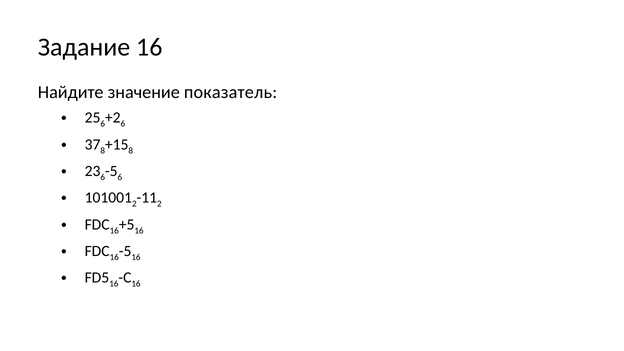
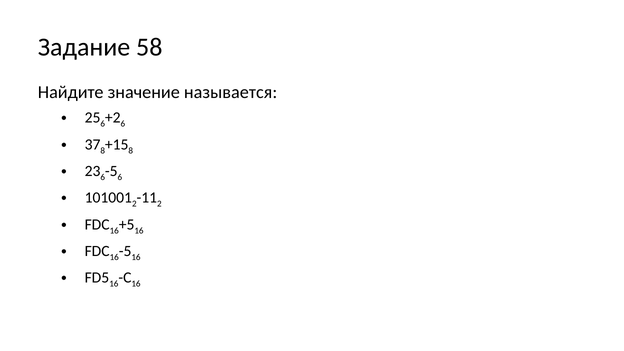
Задание 16: 16 -> 58
показатель: показатель -> называется
